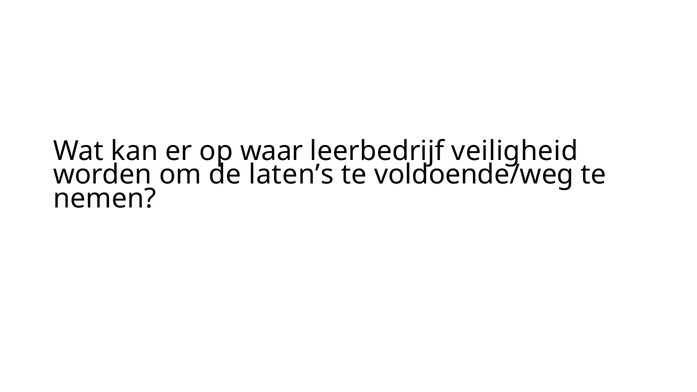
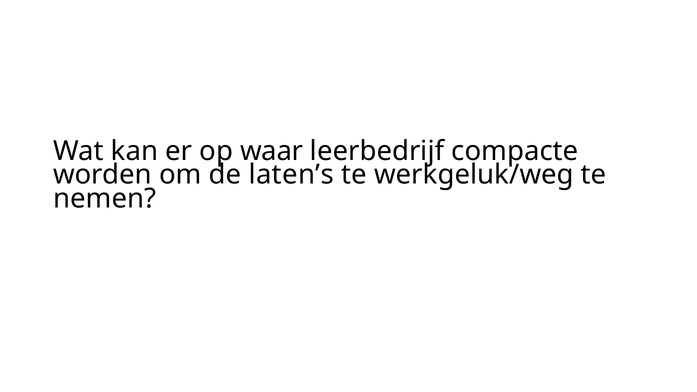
veiligheid: veiligheid -> compacte
voldoende/weg: voldoende/weg -> werkgeluk/weg
